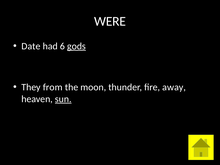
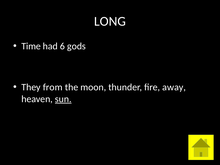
WERE: WERE -> LONG
Date: Date -> Time
gods underline: present -> none
